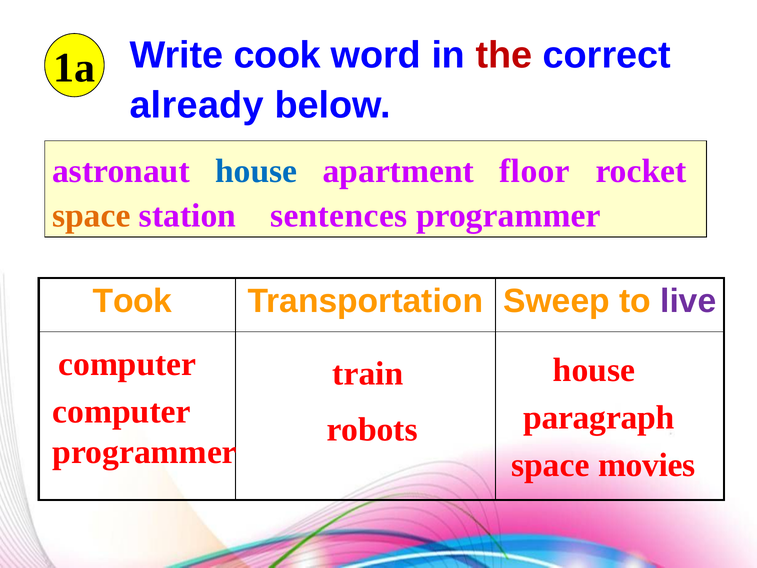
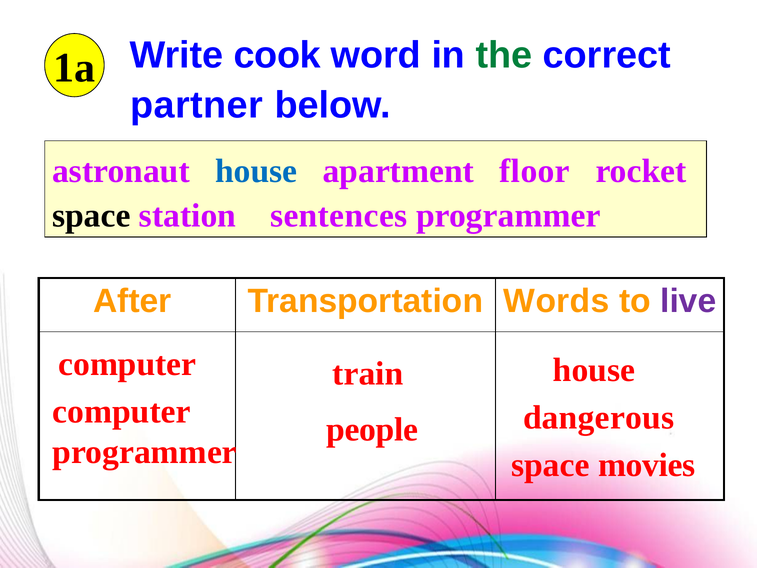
the colour: red -> green
already: already -> partner
space at (91, 215) colour: orange -> black
Took: Took -> After
Sweep: Sweep -> Words
paragraph: paragraph -> dangerous
robots: robots -> people
